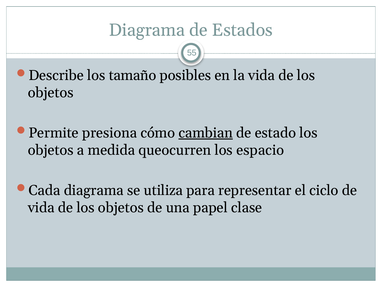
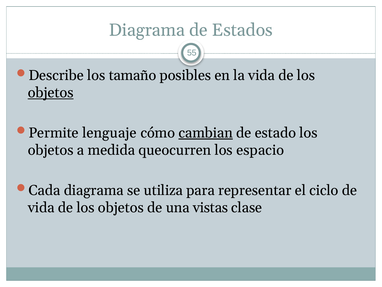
objetos at (51, 92) underline: none -> present
presiona: presiona -> lenguaje
papel: papel -> vistas
